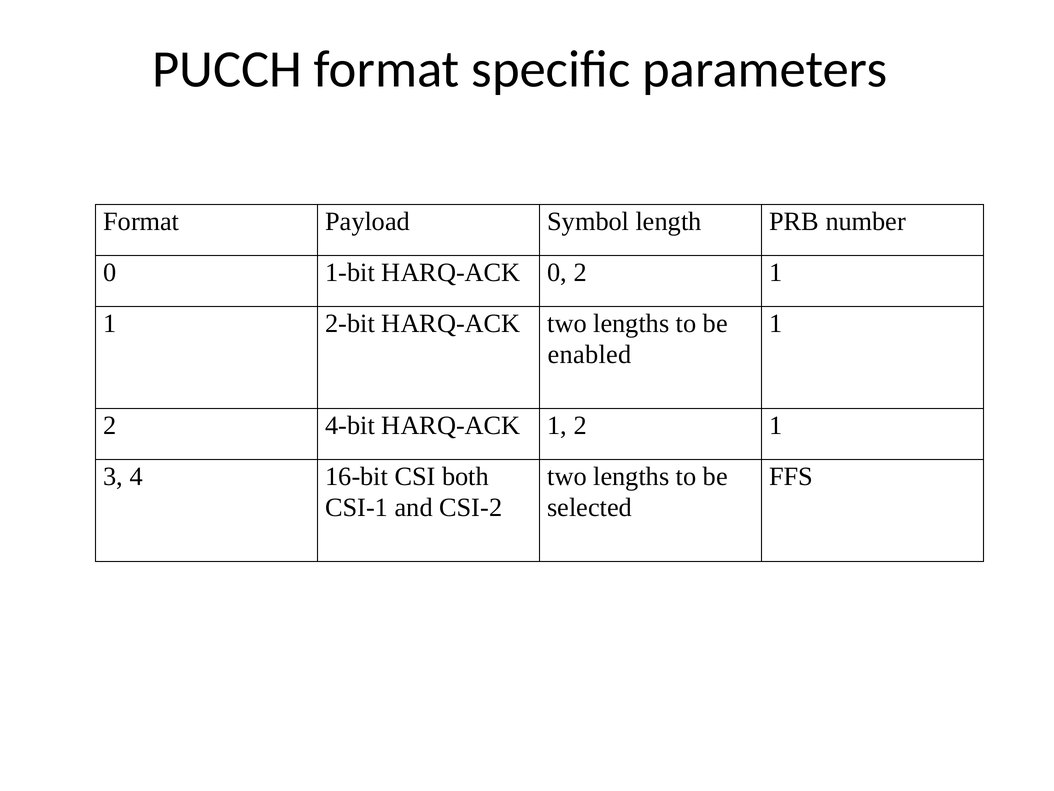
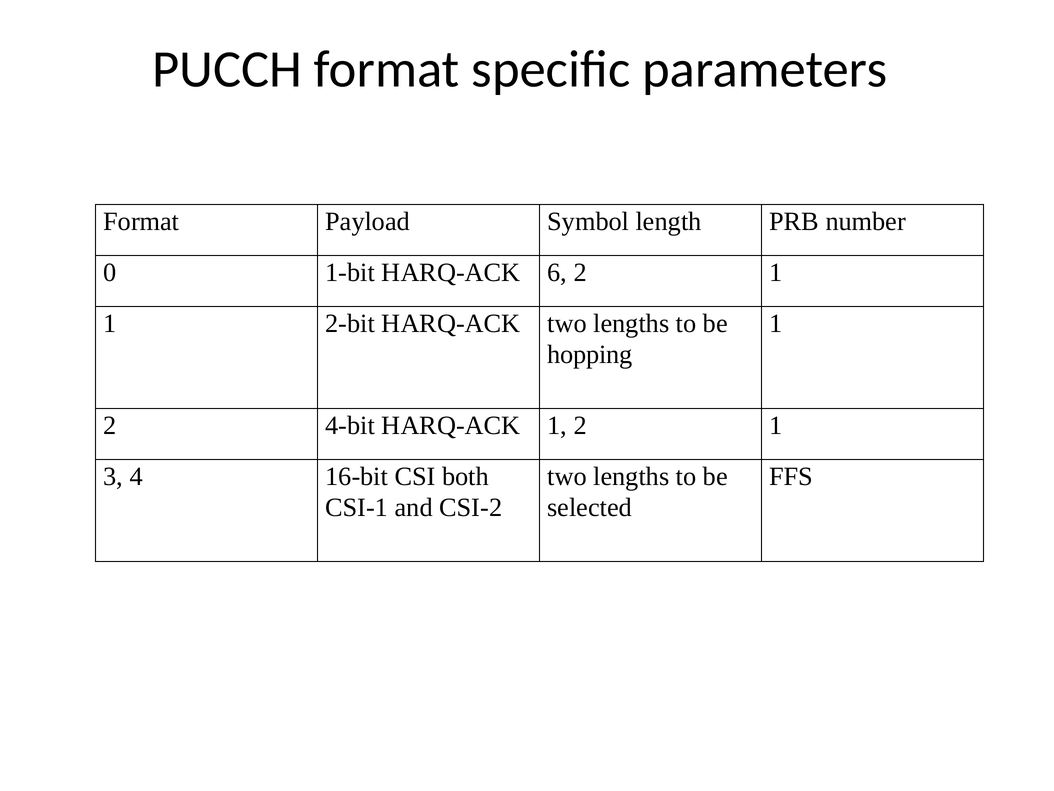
HARQ-ACK 0: 0 -> 6
enabled: enabled -> hopping
